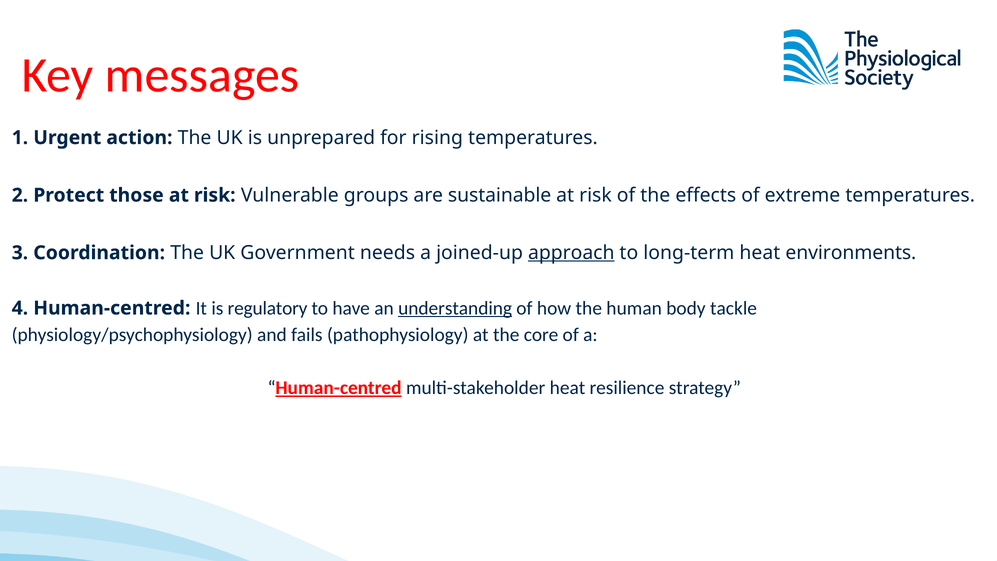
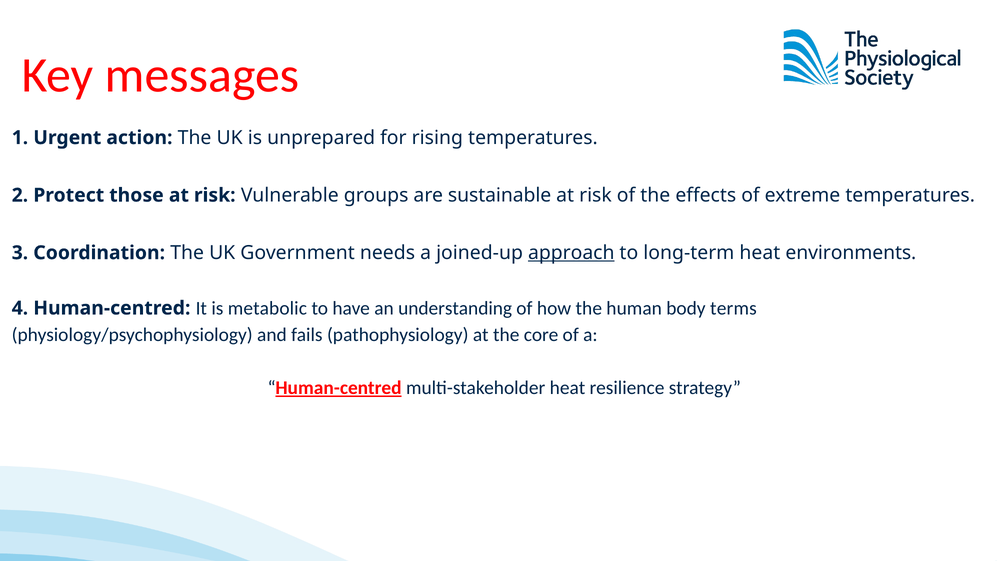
regulatory: regulatory -> metabolic
understanding underline: present -> none
tackle: tackle -> terms
